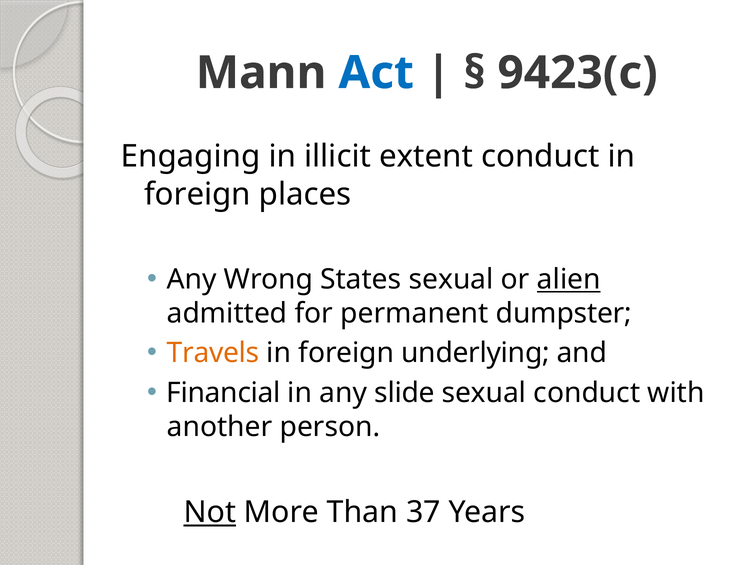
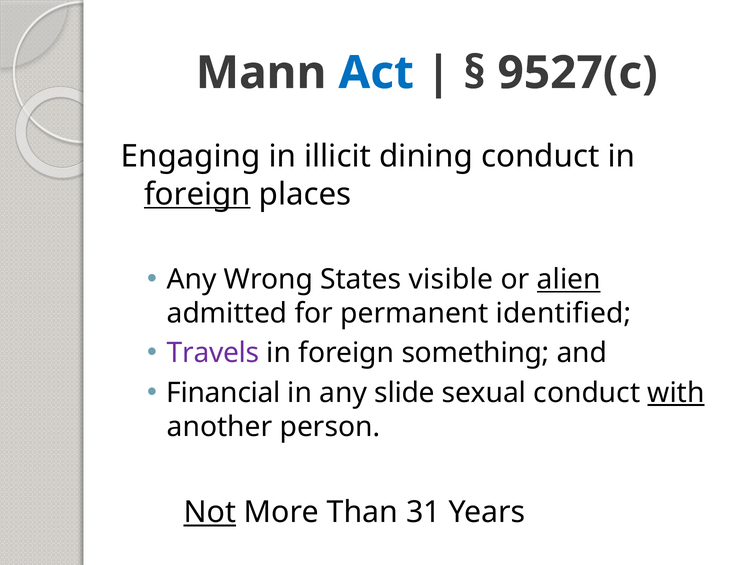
9423(c: 9423(c -> 9527(c
extent: extent -> dining
foreign at (197, 194) underline: none -> present
States sexual: sexual -> visible
dumpster: dumpster -> identified
Travels colour: orange -> purple
underlying: underlying -> something
with underline: none -> present
37: 37 -> 31
